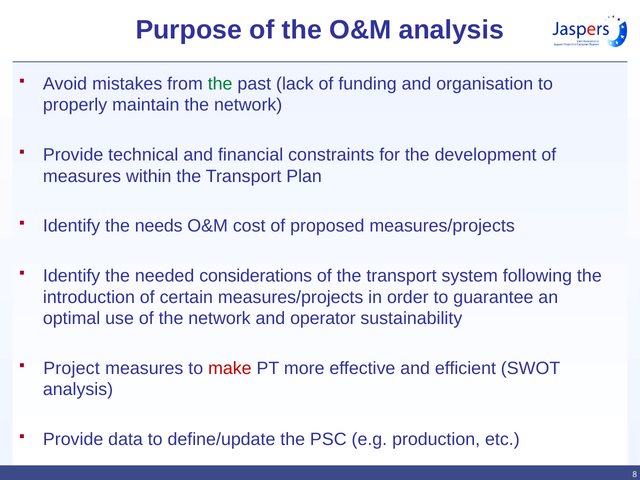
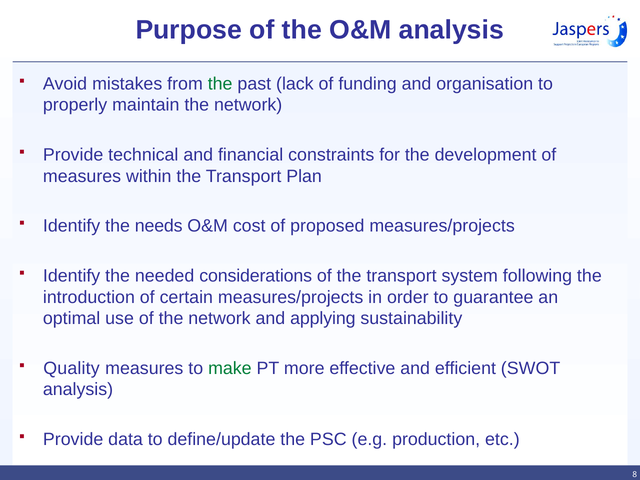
operator: operator -> applying
Project: Project -> Quality
make colour: red -> green
